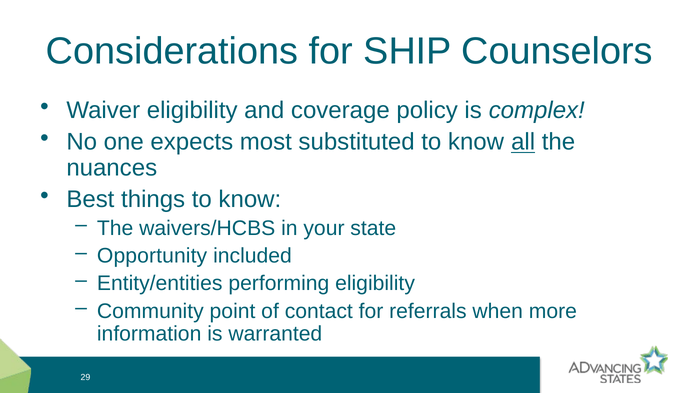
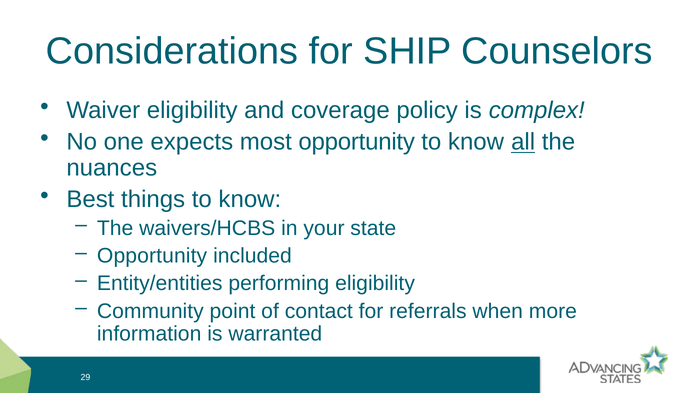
most substituted: substituted -> opportunity
